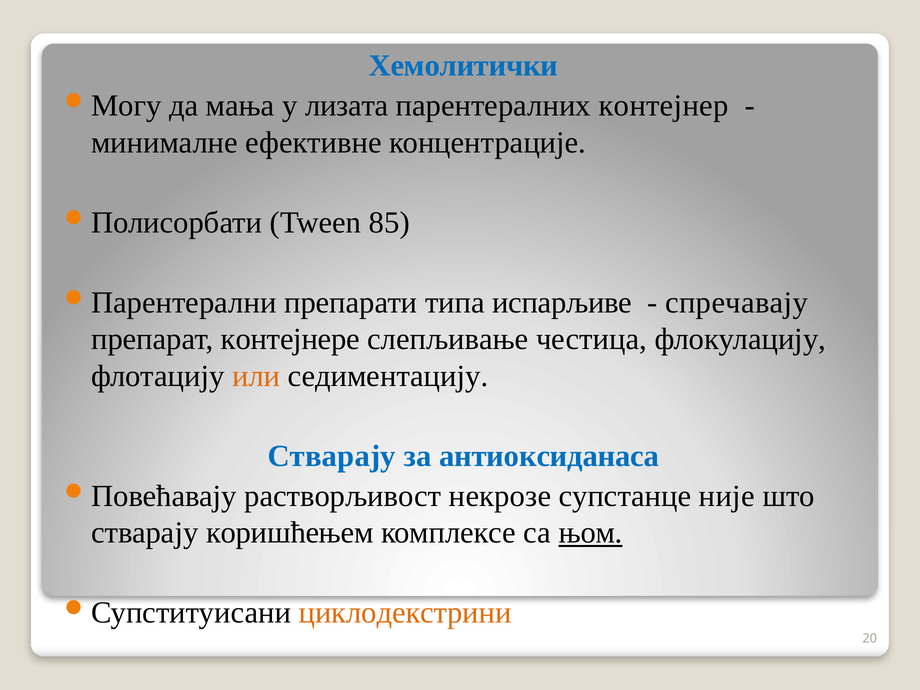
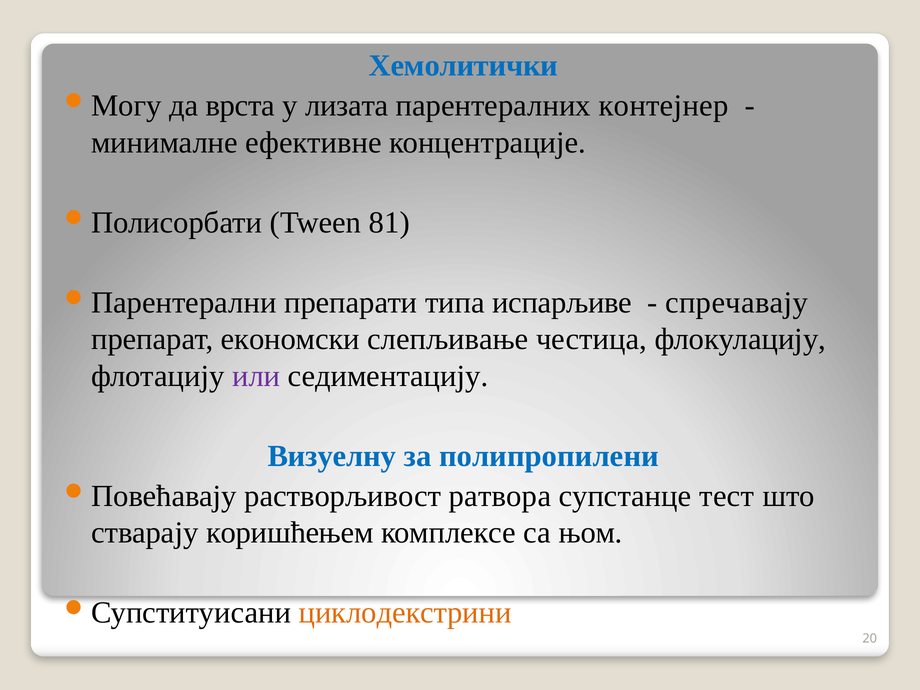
мања: мања -> врста
85: 85 -> 81
контејнере: контејнере -> економски
или colour: orange -> purple
Стварају at (332, 456): Стварају -> Визуелну
антиоксиданаса: антиоксиданаса -> полипропилени
некрозе: некрозе -> ратвора
није: није -> тест
њом underline: present -> none
